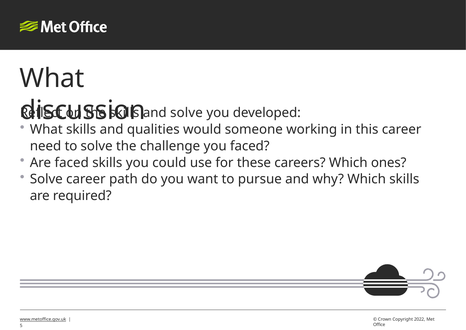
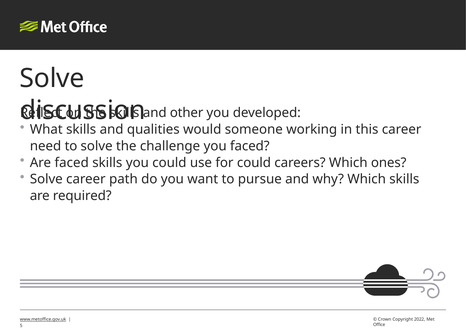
What at (52, 78): What -> Solve
and solve: solve -> other
for these: these -> could
